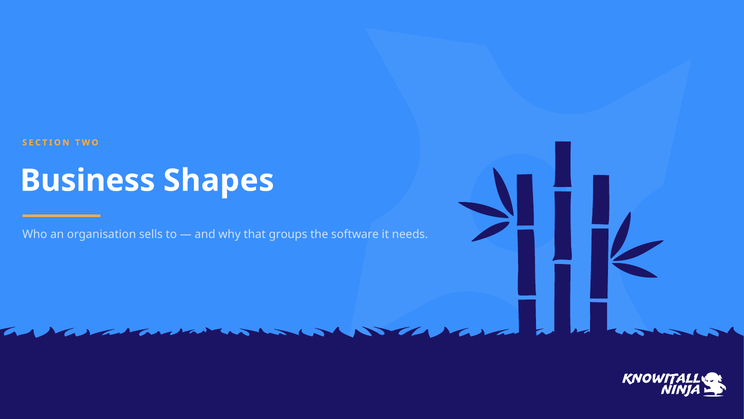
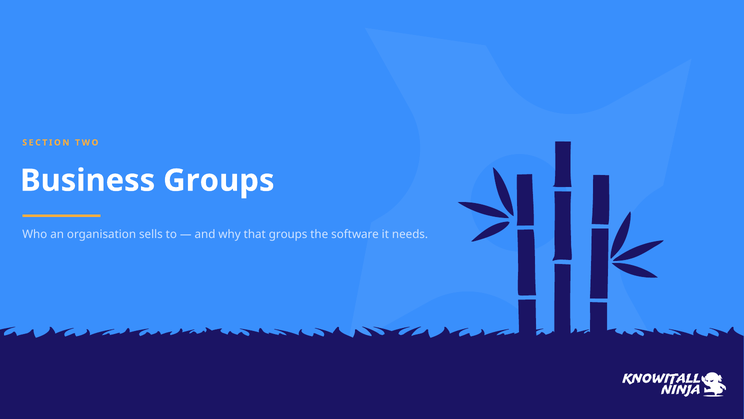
Business Shapes: Shapes -> Groups
